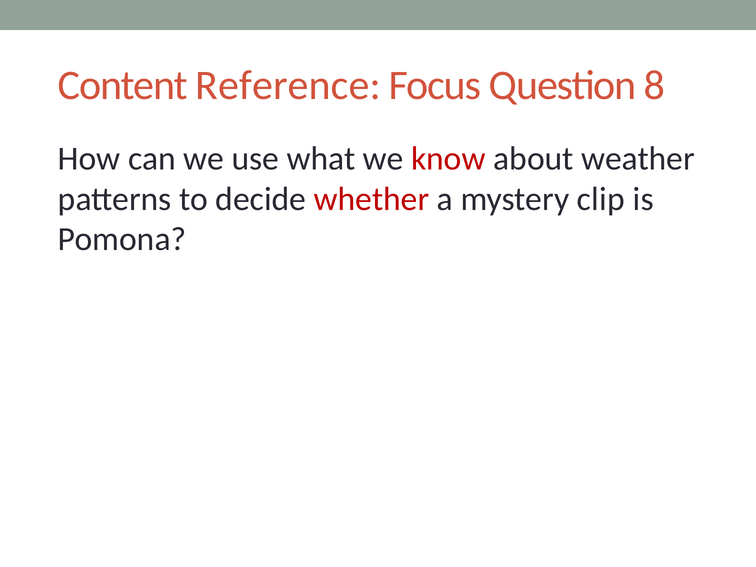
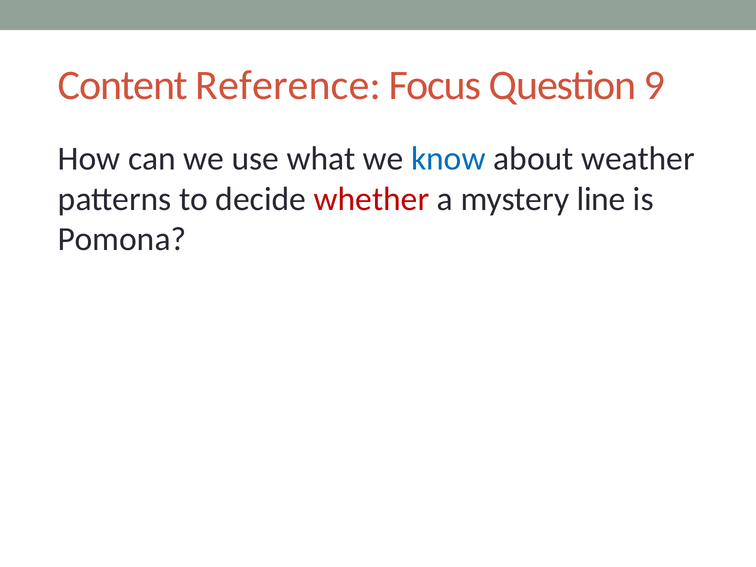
8: 8 -> 9
know colour: red -> blue
clip: clip -> line
